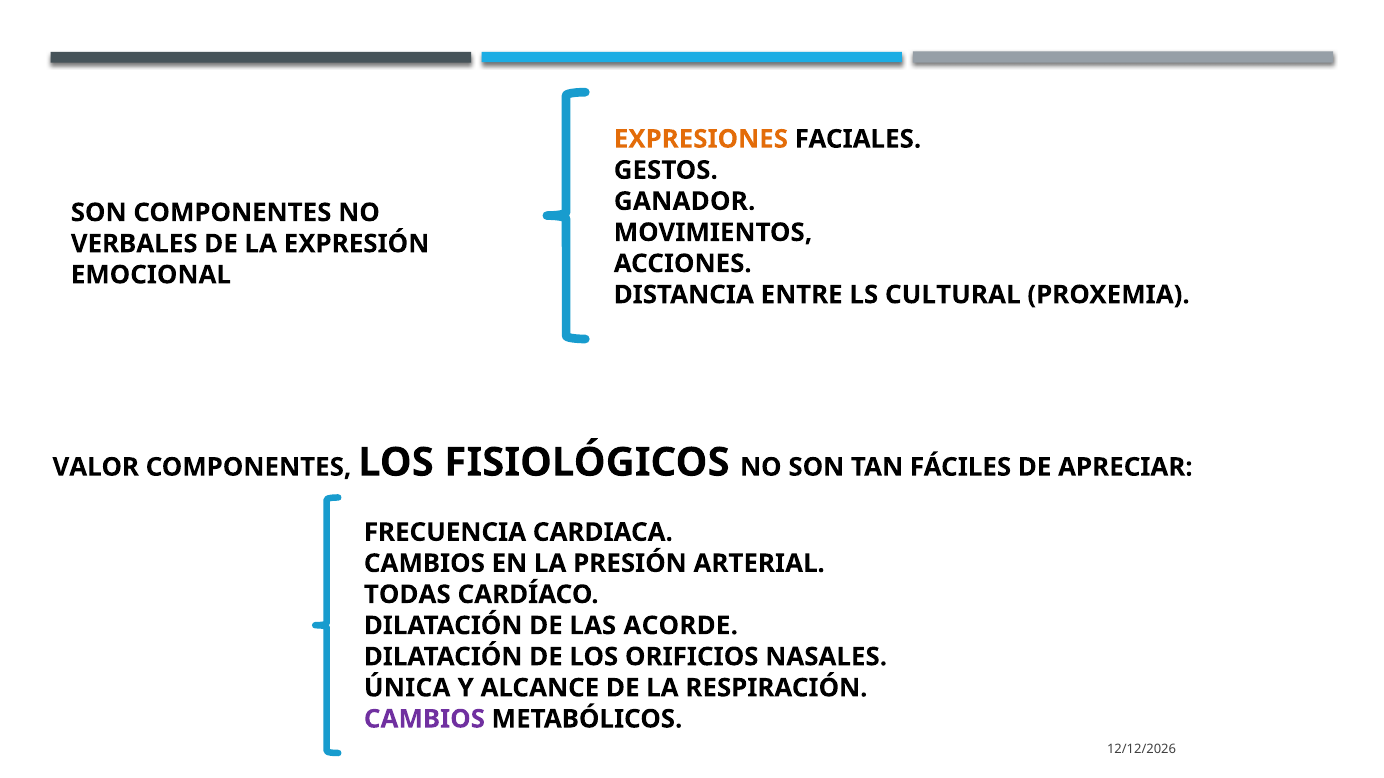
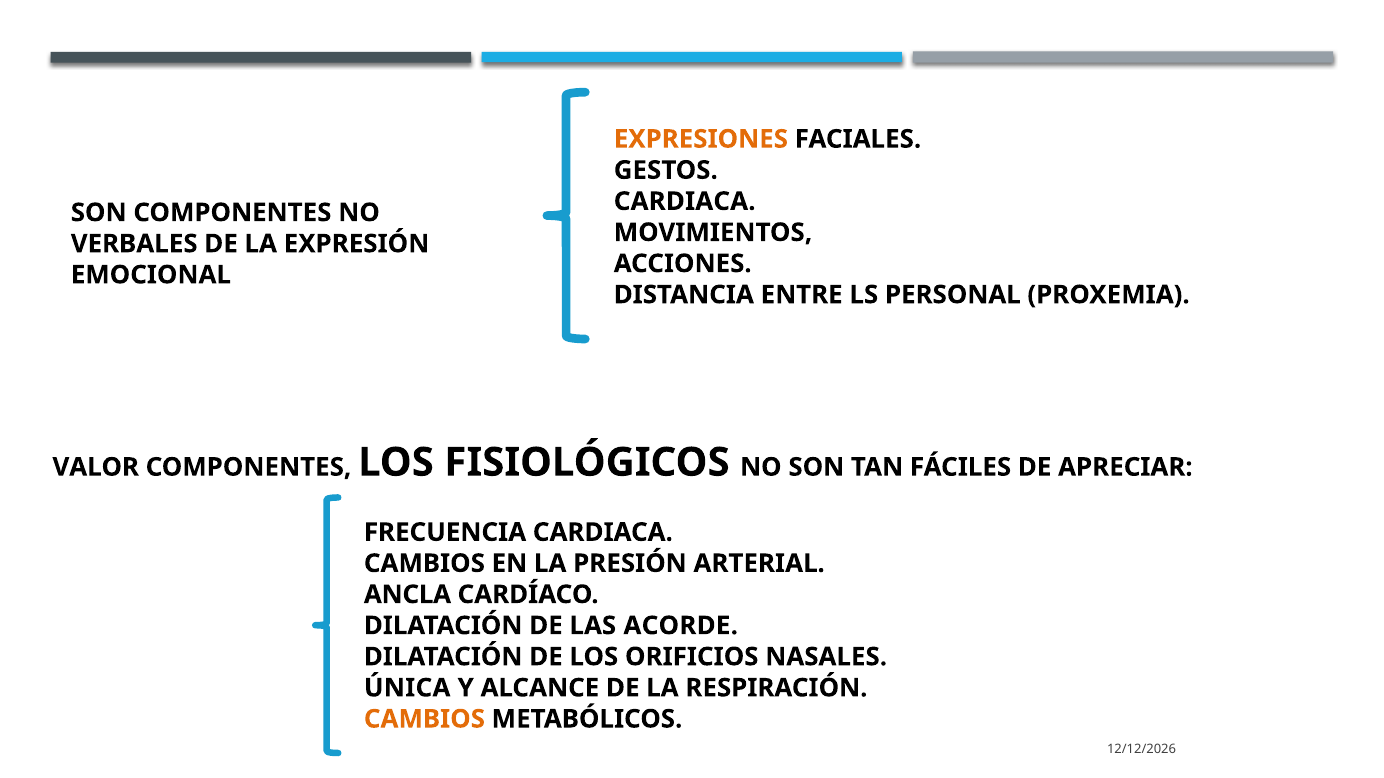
GANADOR at (685, 201): GANADOR -> CARDIACA
CULTURAL: CULTURAL -> PERSONAL
TODAS: TODAS -> ANCLA
CAMBIOS at (424, 719) colour: purple -> orange
